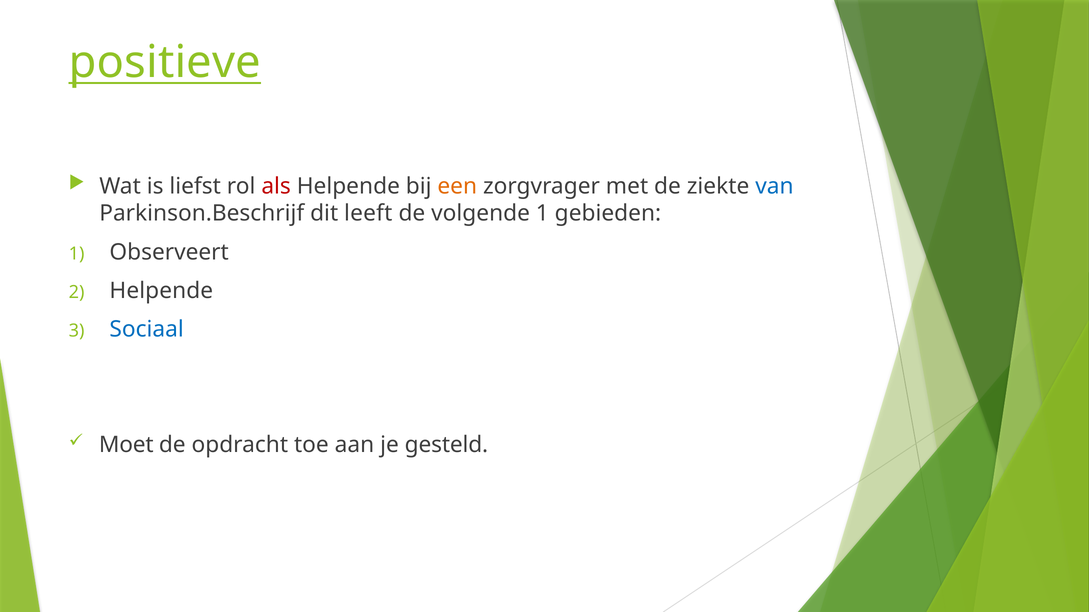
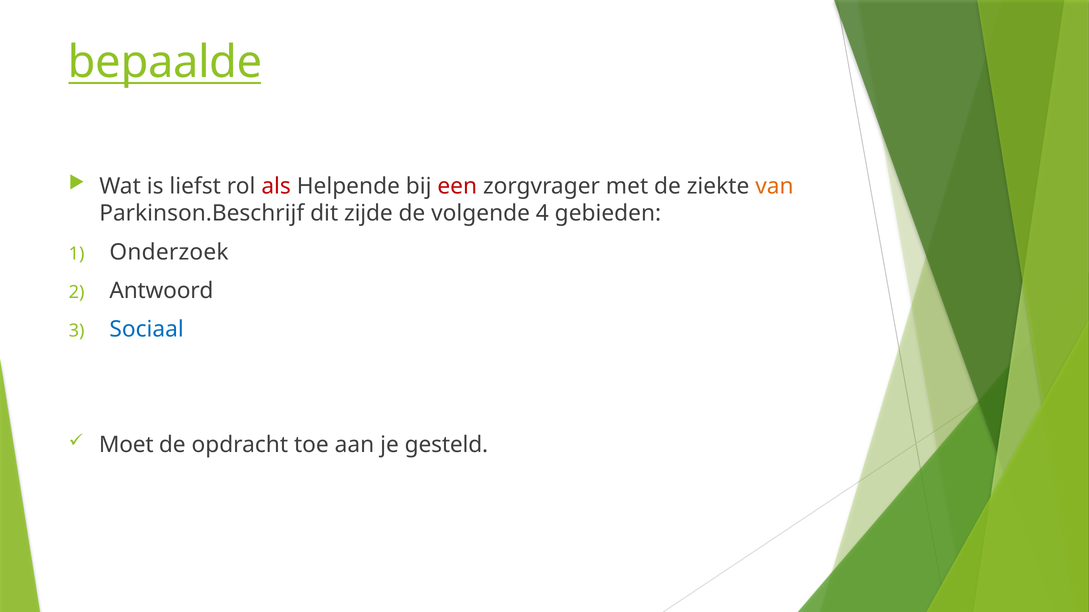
positieve: positieve -> bepaalde
een colour: orange -> red
van colour: blue -> orange
leeft: leeft -> zijde
volgende 1: 1 -> 4
Observeert: Observeert -> Onderzoek
Helpende at (161, 291): Helpende -> Antwoord
